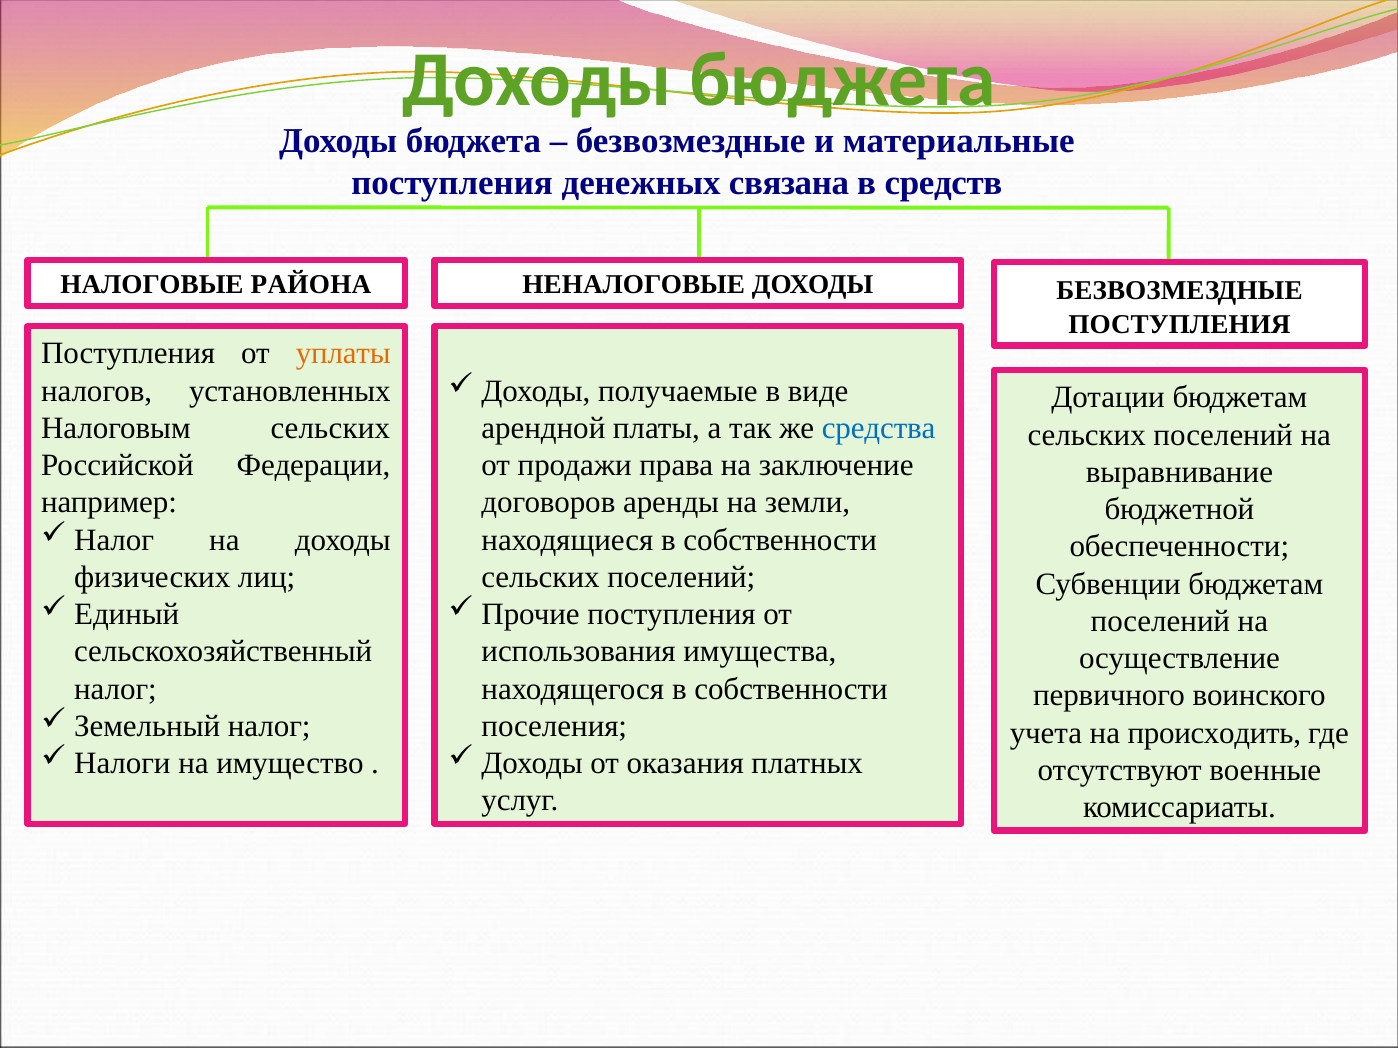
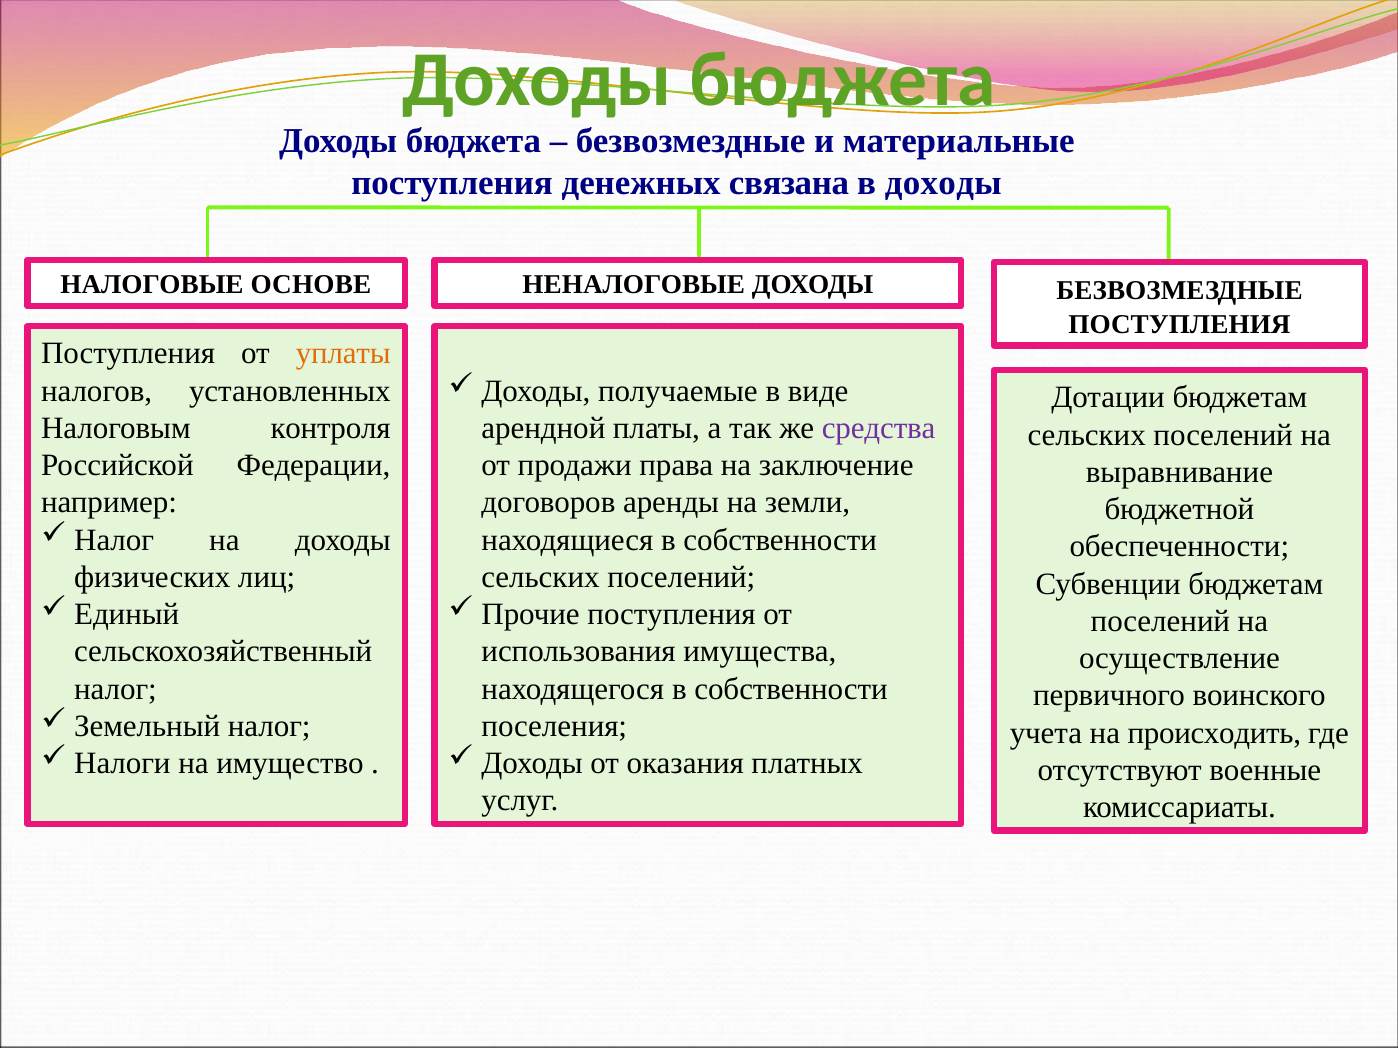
в средств: средств -> доходы
РАЙОНА: РАЙОНА -> ОСНОВЕ
Налоговым сельских: сельских -> контроля
средства colour: blue -> purple
